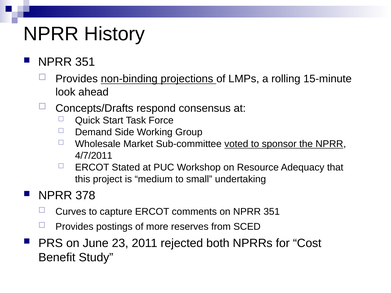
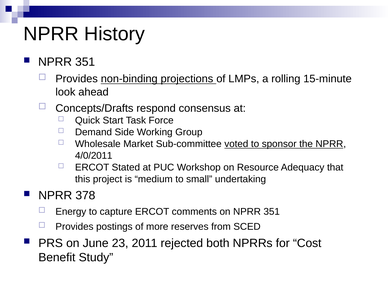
4/7/2011: 4/7/2011 -> 4/0/2011
Curves: Curves -> Energy
